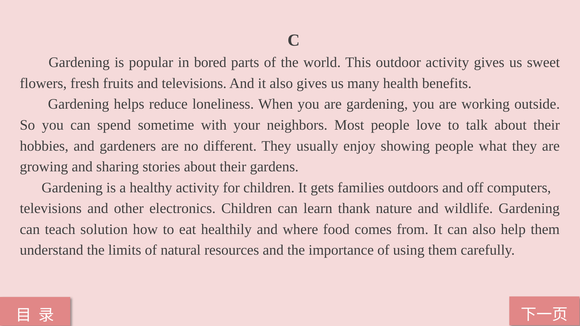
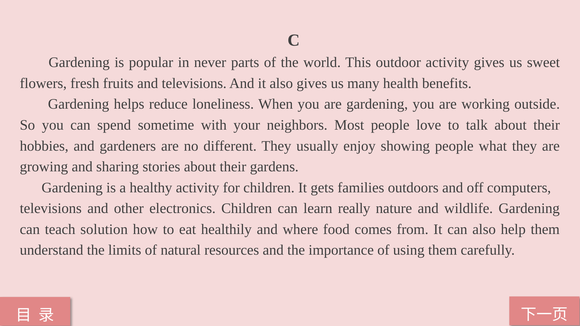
bored: bored -> never
thank: thank -> really
